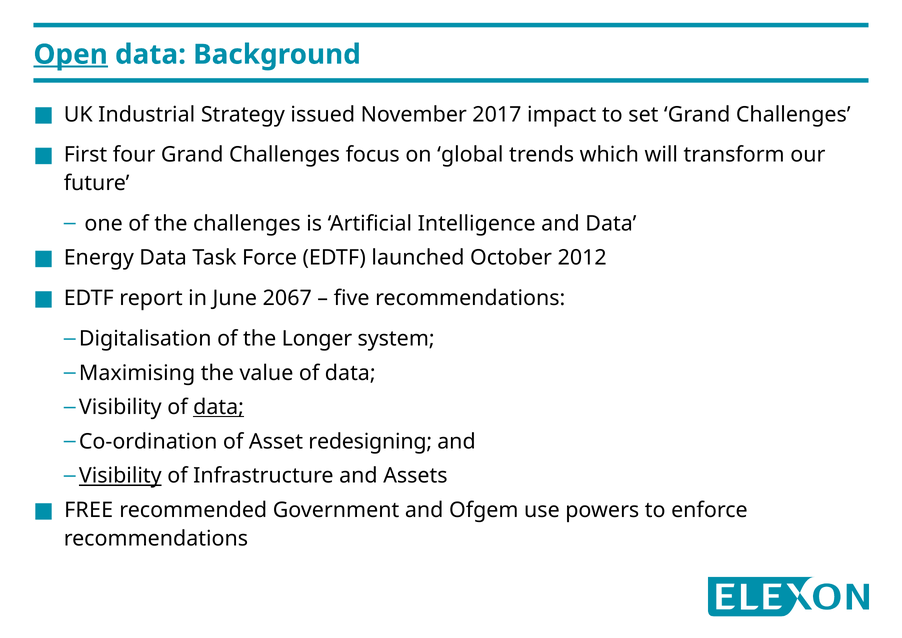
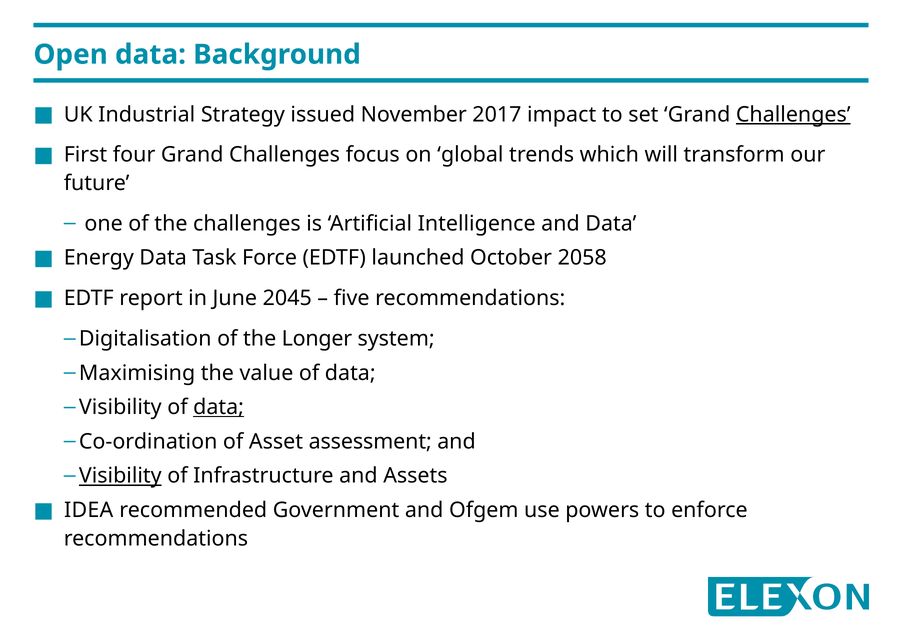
Open underline: present -> none
Challenges at (793, 114) underline: none -> present
2012: 2012 -> 2058
2067: 2067 -> 2045
redesigning: redesigning -> assessment
FREE: FREE -> IDEA
